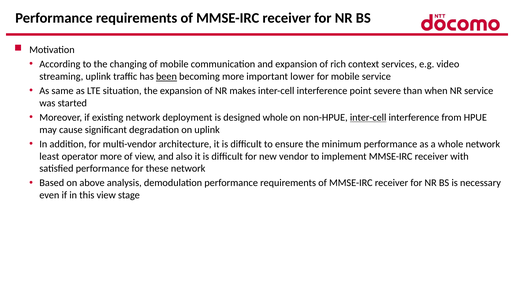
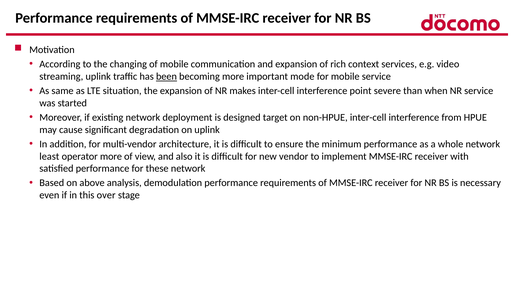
lower: lower -> mode
designed whole: whole -> target
inter-cell at (368, 117) underline: present -> none
this view: view -> over
